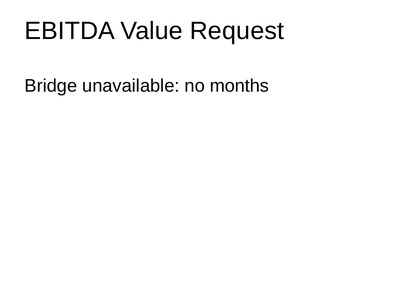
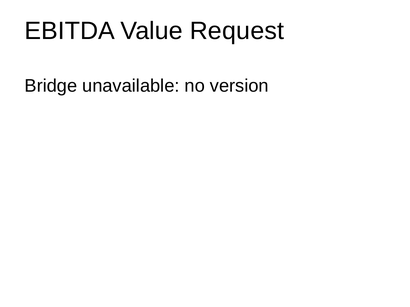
months: months -> version
